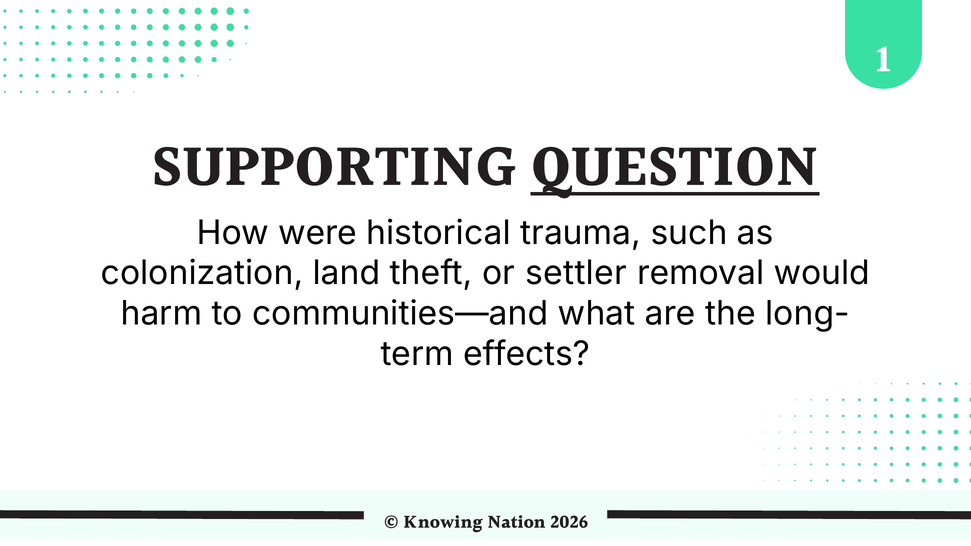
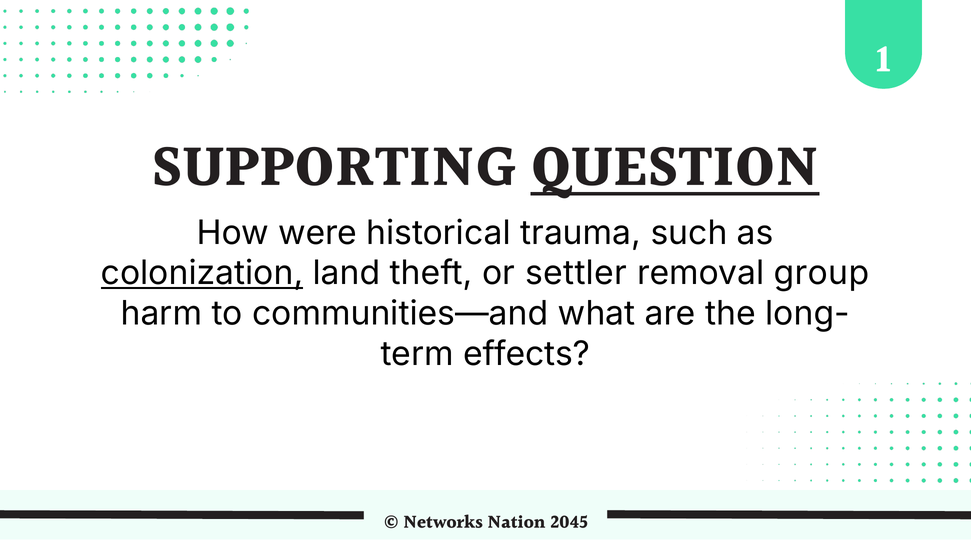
colonization underline: none -> present
would: would -> group
Knowing: Knowing -> Networks
2026: 2026 -> 2045
